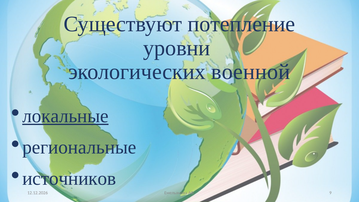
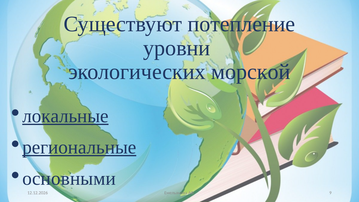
военной: военной -> морской
региональные underline: none -> present
источников: источников -> основными
